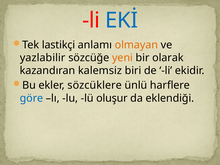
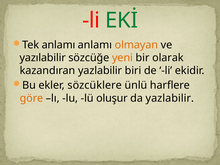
EKİ colour: blue -> green
Tek lastikçi: lastikçi -> anlamı
yazlabilir: yazlabilir -> yazılabilir
kazandıran kalemsiz: kalemsiz -> yazlabilir
göre colour: blue -> orange
da eklendiği: eklendiği -> yazlabilir
